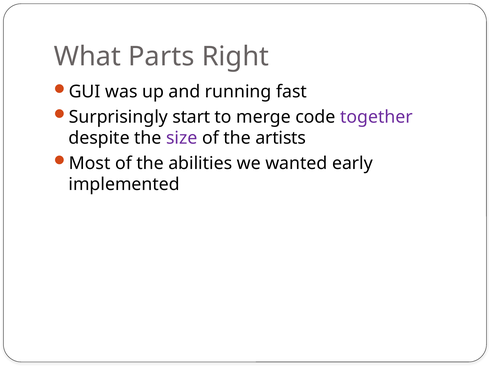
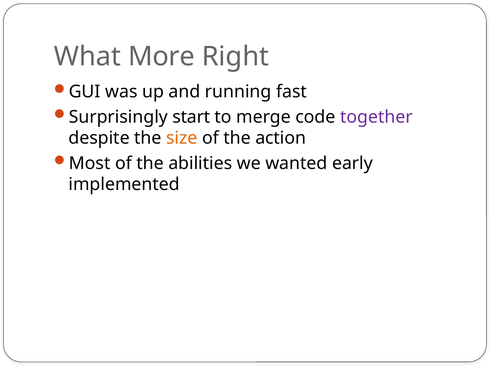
Parts: Parts -> More
size colour: purple -> orange
artists: artists -> action
